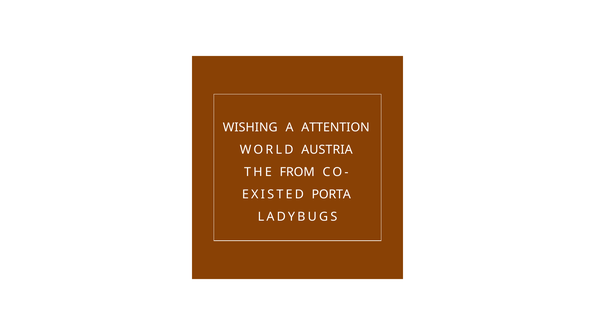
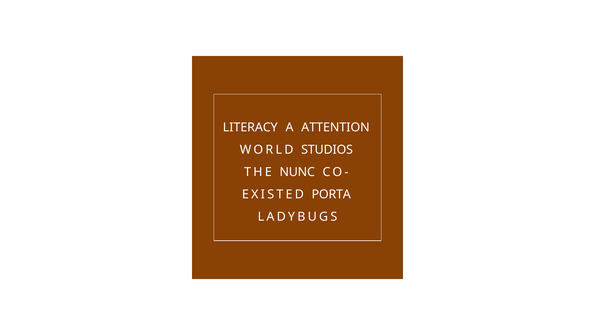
WISHING: WISHING -> LITERACY
AUSTRIA: AUSTRIA -> STUDIOS
FROM: FROM -> NUNC
